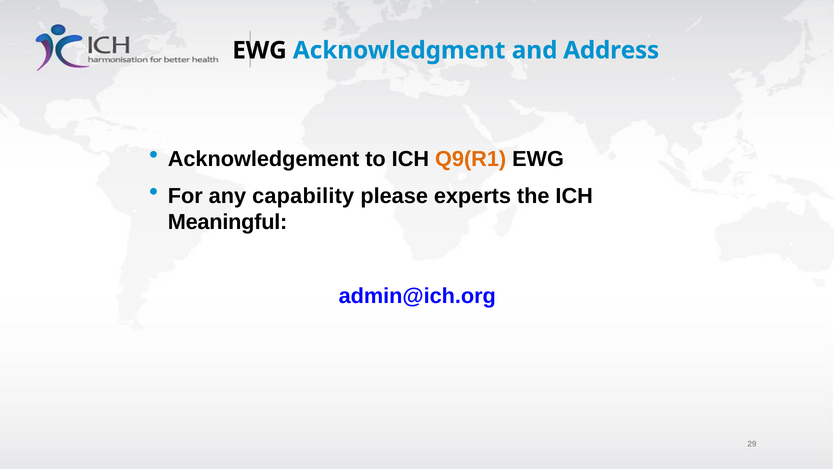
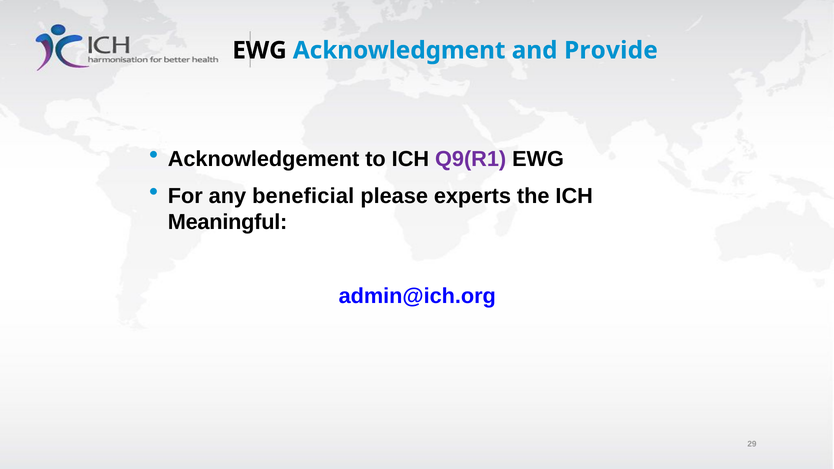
Address: Address -> Provide
Q9(R1 colour: orange -> purple
capability: capability -> beneficial
